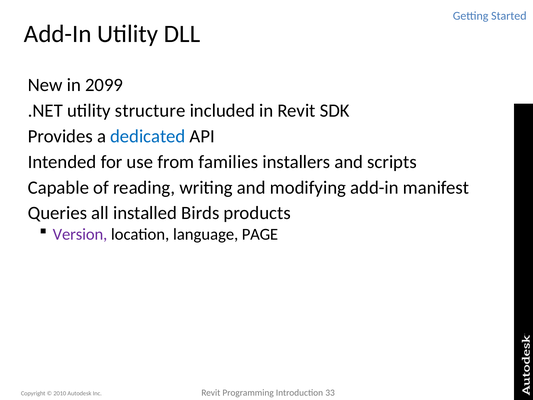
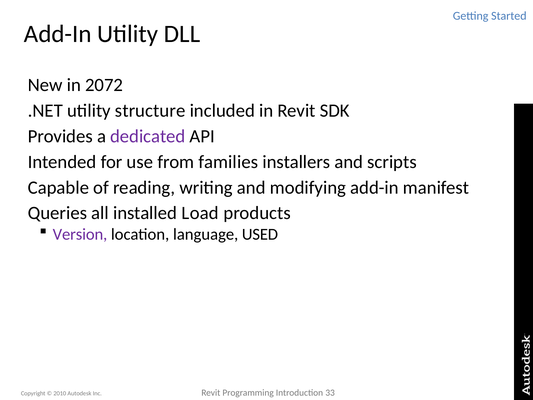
2099: 2099 -> 2072
dedicated colour: blue -> purple
Birds: Birds -> Load
PAGE: PAGE -> USED
